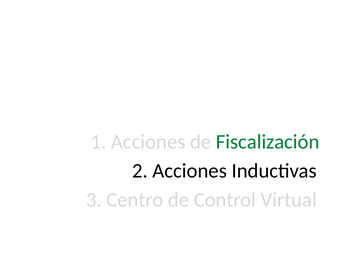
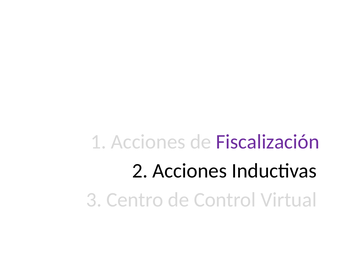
Fiscalización colour: green -> purple
